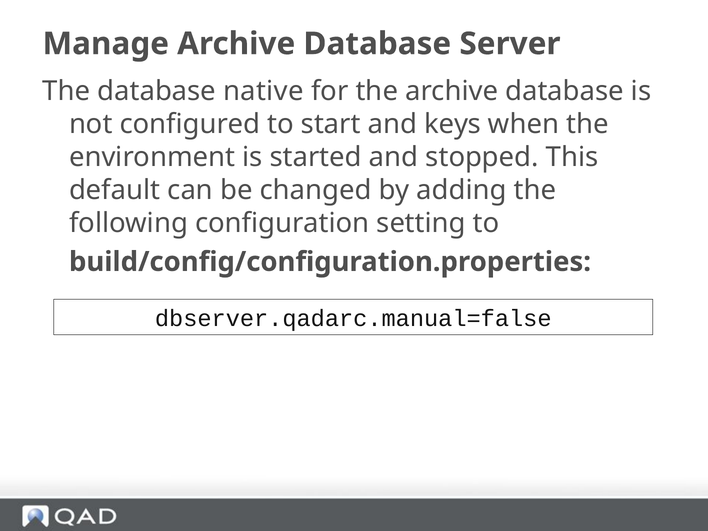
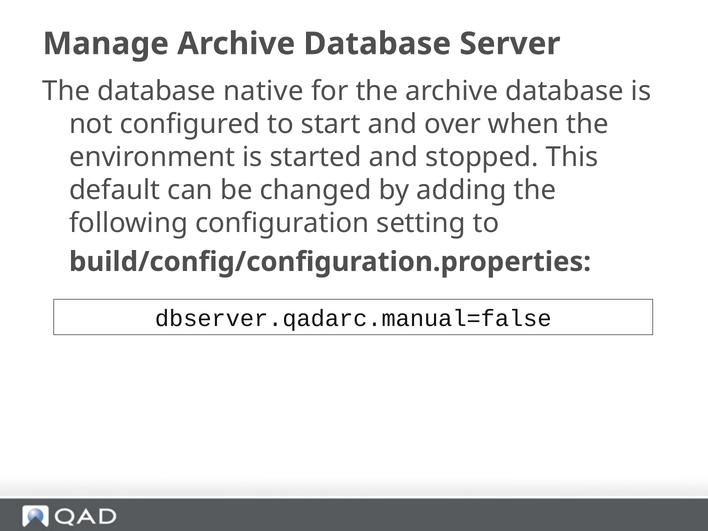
keys: keys -> over
